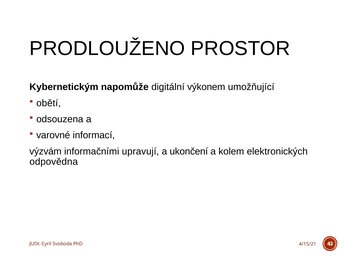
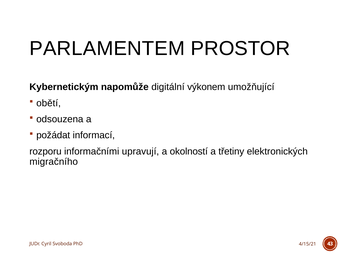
PRODLOUŽENO: PRODLOUŽENO -> PARLAMENTEM
varovné: varovné -> požádat
výzvám: výzvám -> rozporu
ukončení: ukončení -> okolností
kolem: kolem -> třetiny
odpovědna: odpovědna -> migračního
